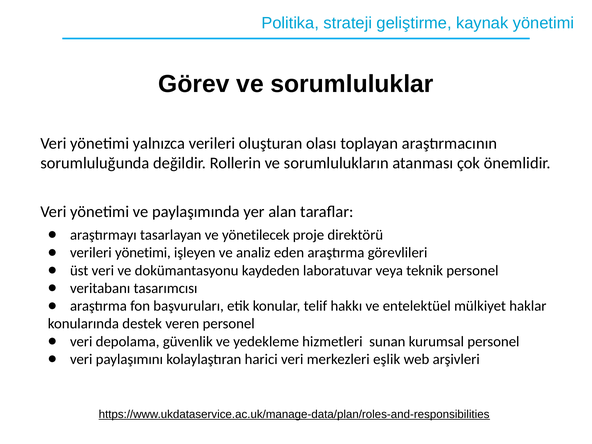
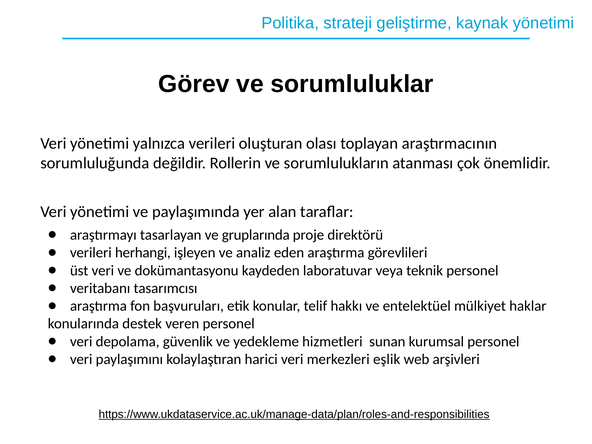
yönetilecek: yönetilecek -> gruplarında
verileri yönetimi: yönetimi -> herhangi
